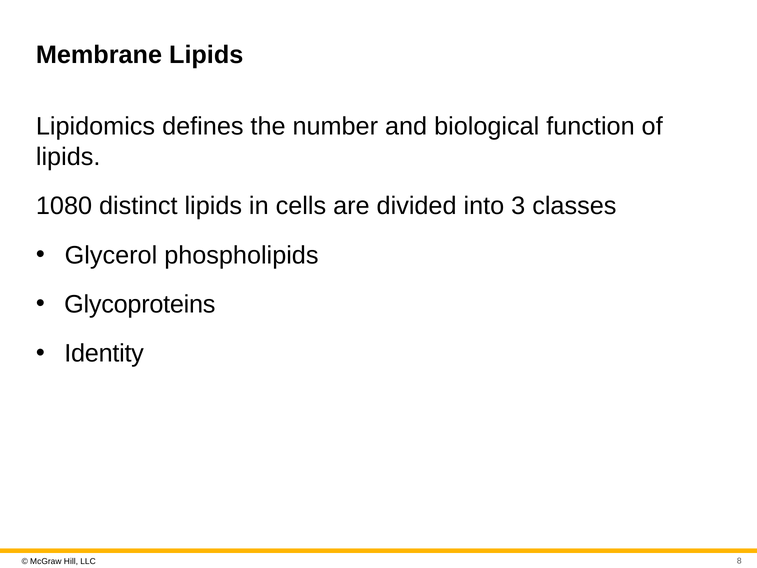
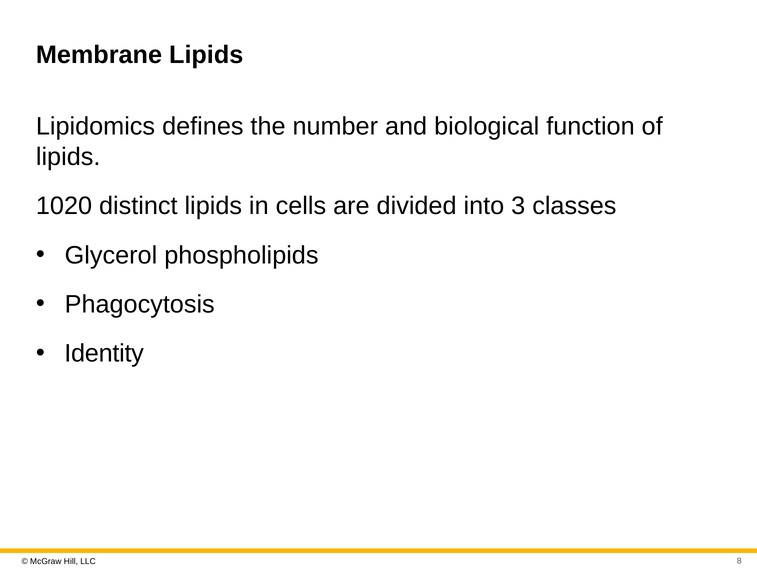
1080: 1080 -> 1020
Glycoproteins: Glycoproteins -> Phagocytosis
